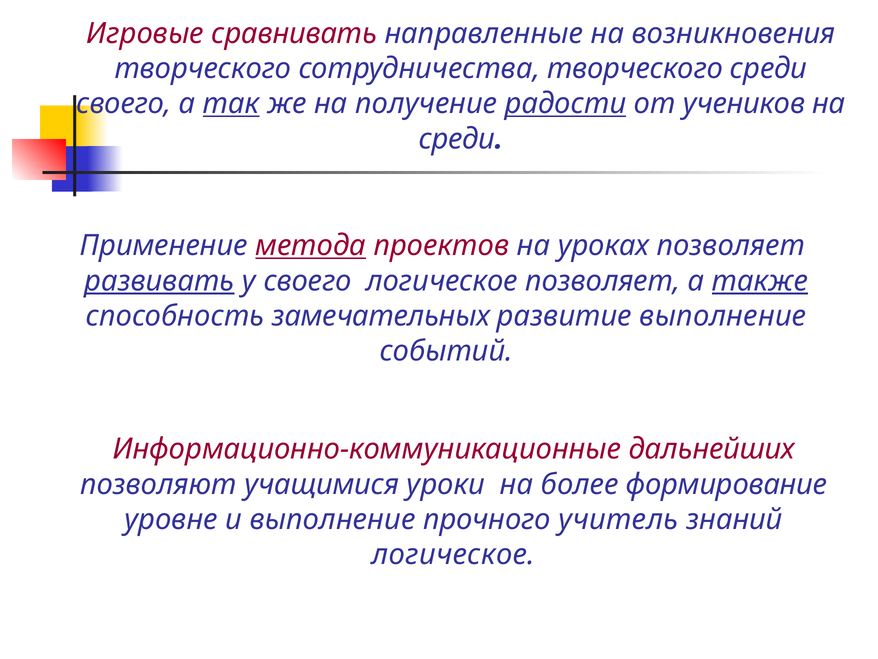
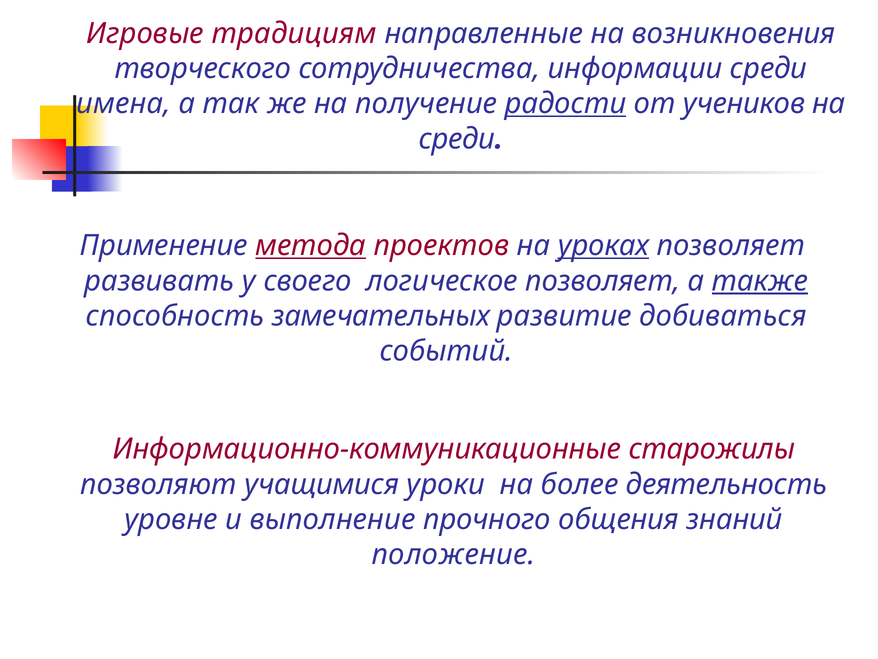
сравнивать: сравнивать -> традициям
сотрудничества творческого: творческого -> информации
своего at (124, 104): своего -> имена
так underline: present -> none
уроках underline: none -> present
развивать underline: present -> none
развитие выполнение: выполнение -> добиваться
дальнейших: дальнейших -> старожилы
формирование: формирование -> деятельность
учитель: учитель -> общения
логическое at (453, 554): логическое -> положение
